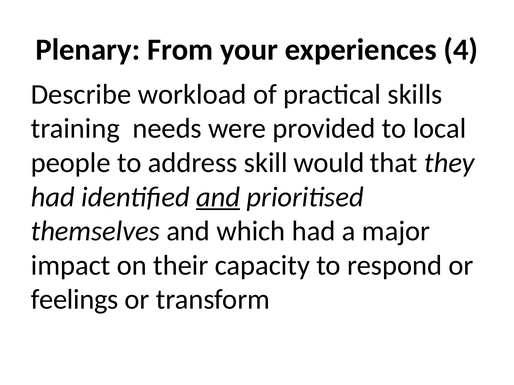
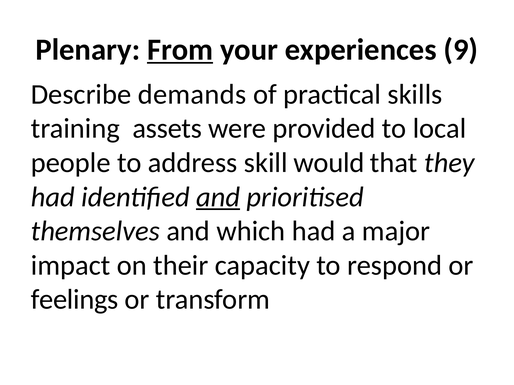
From underline: none -> present
4: 4 -> 9
workload: workload -> demands
needs: needs -> assets
